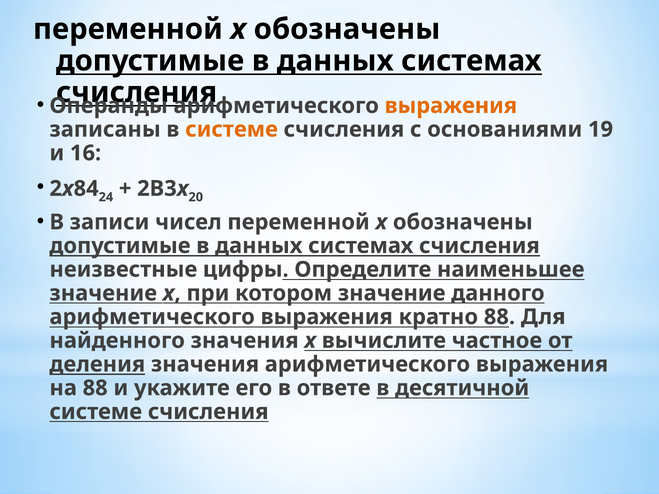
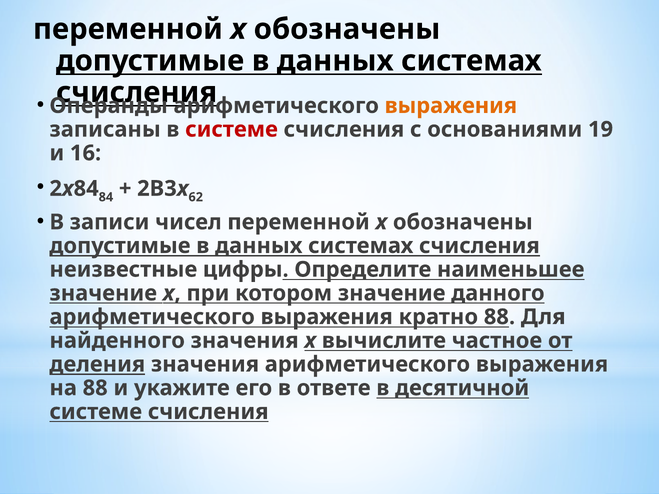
системе at (232, 129) colour: orange -> red
24: 24 -> 84
20: 20 -> 62
